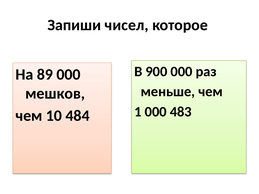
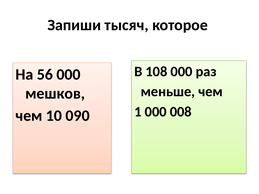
чисел: чисел -> тысяч
900: 900 -> 108
89: 89 -> 56
483: 483 -> 008
484: 484 -> 090
